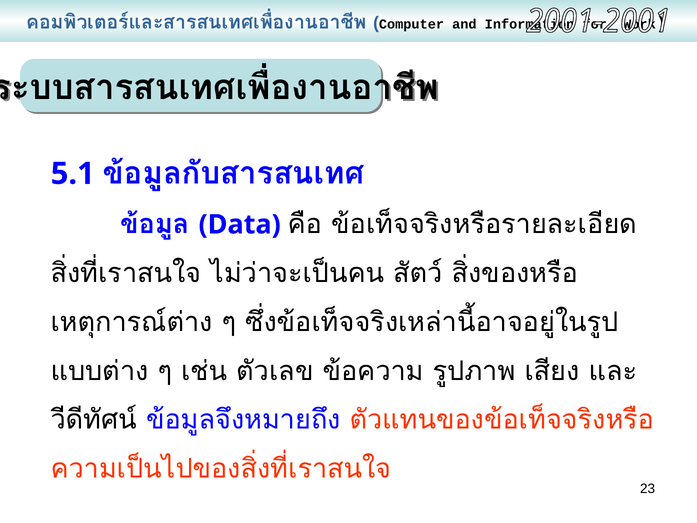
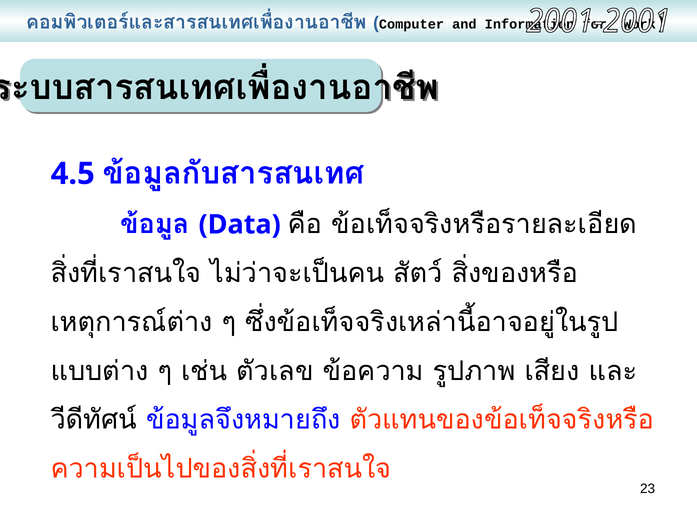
5.1: 5.1 -> 4.5
